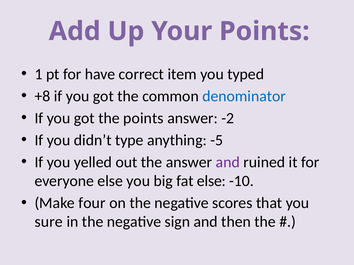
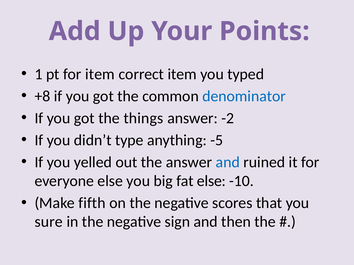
for have: have -> item
the points: points -> things
and at (228, 162) colour: purple -> blue
four: four -> fifth
